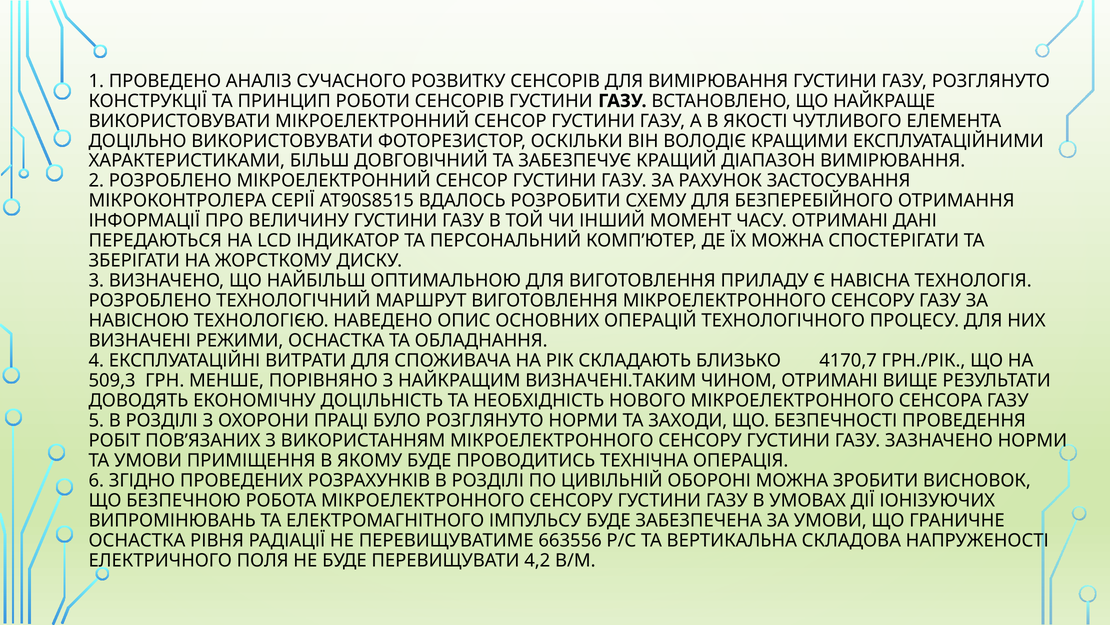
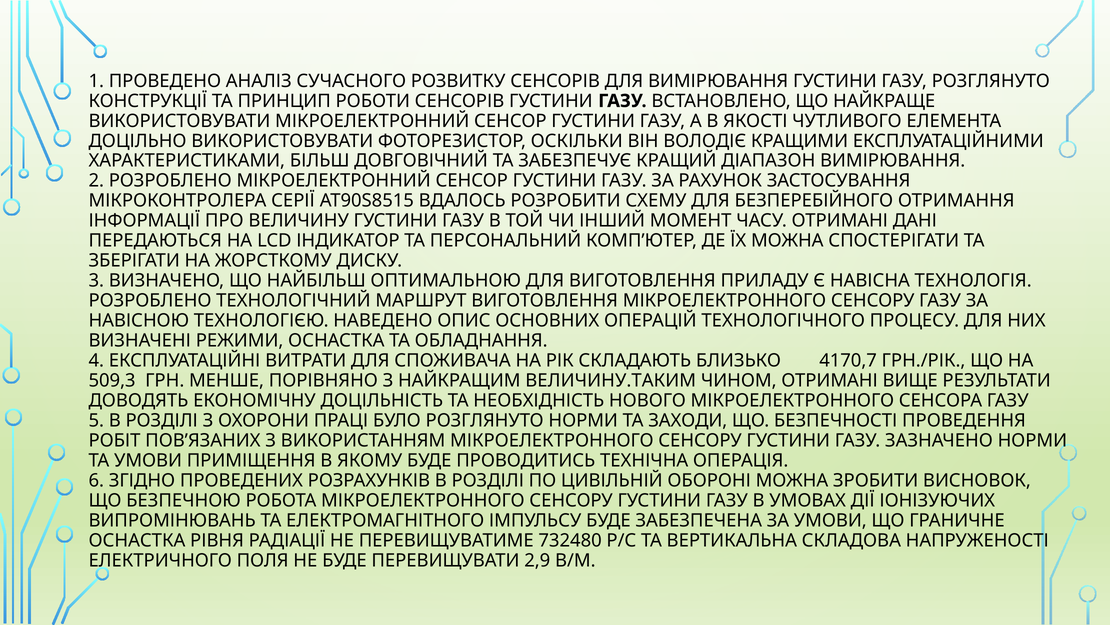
ВИЗНАЧЕНІ.ТАКИМ: ВИЗНАЧЕНІ.ТАКИМ -> ВЕЛИЧИНУ.ТАКИМ
663556: 663556 -> 732480
4,2: 4,2 -> 2,9
